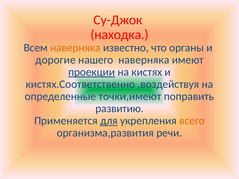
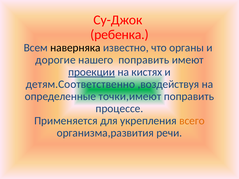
находка: находка -> ребенка
наверняка at (75, 48) colour: orange -> black
нашего наверняка: наверняка -> поправить
кистях.Соответственно: кистях.Соответственно -> детям.Соответственно
развитию: развитию -> процессе
для underline: present -> none
